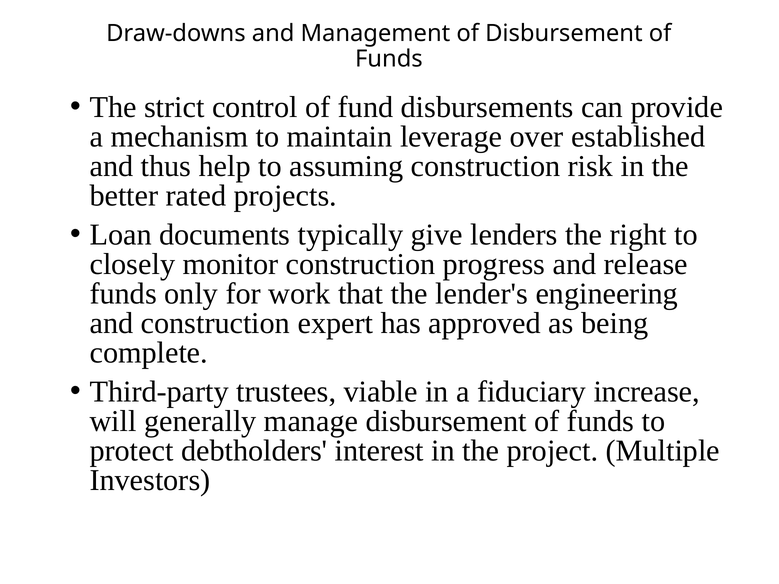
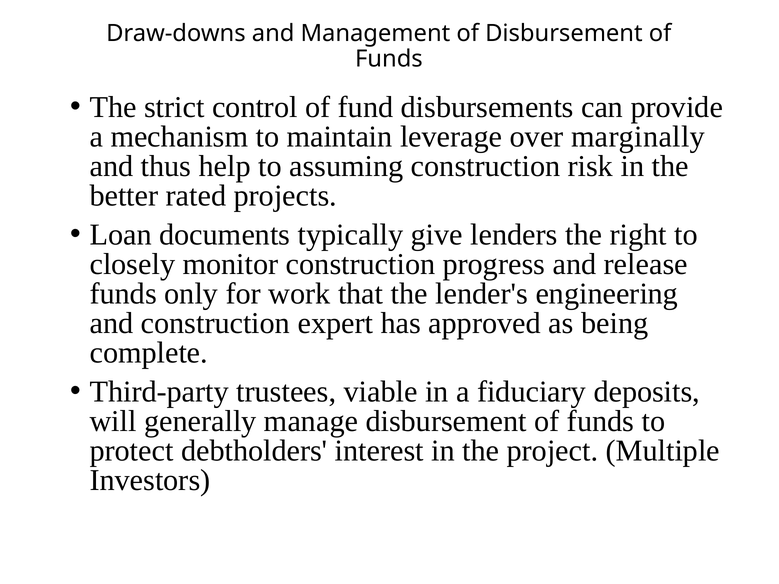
established: established -> marginally
increase: increase -> deposits
